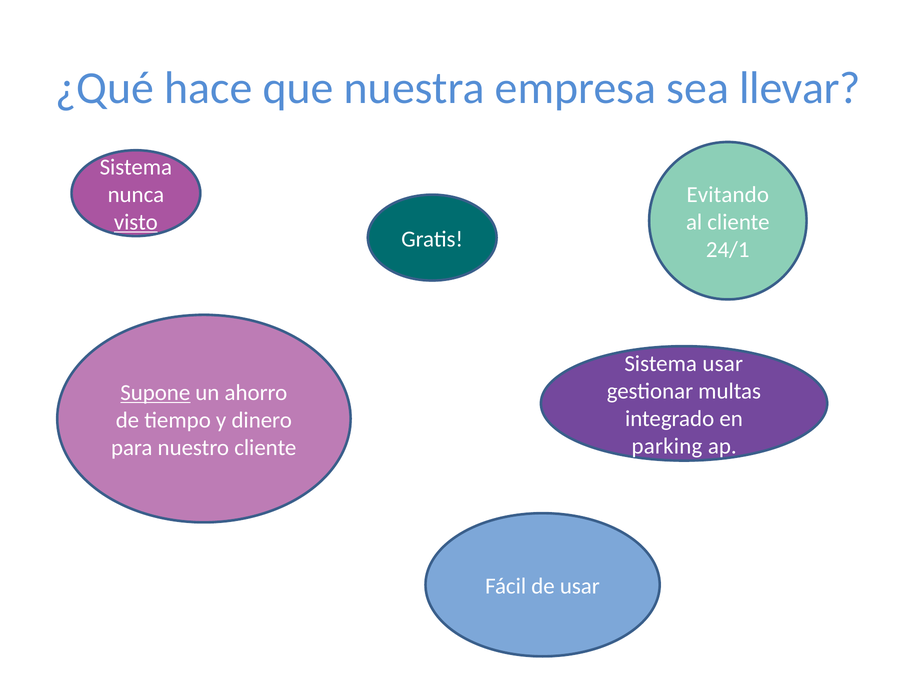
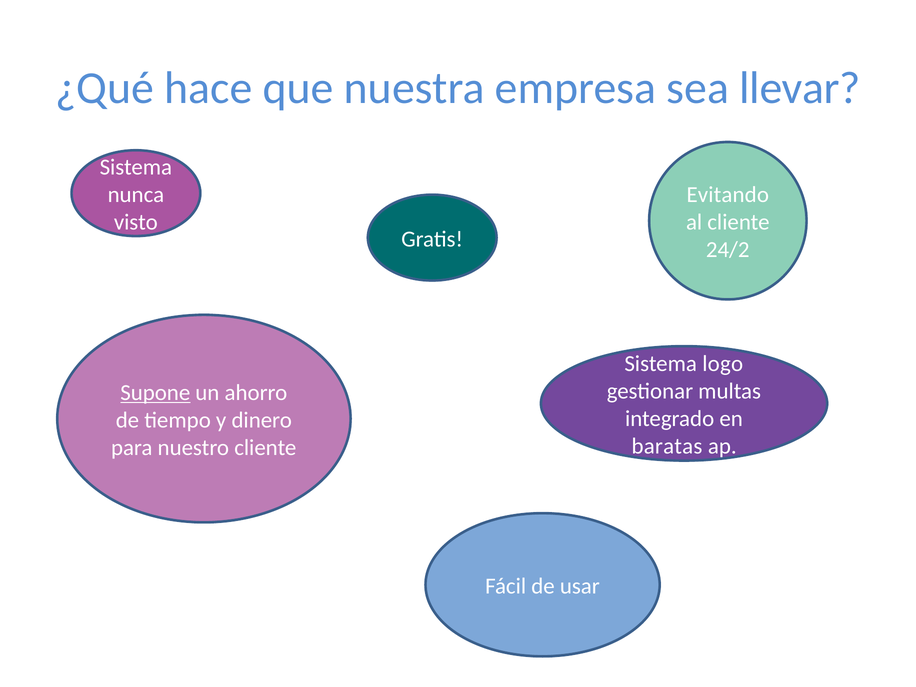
visto underline: present -> none
24/1: 24/1 -> 24/2
Sistema usar: usar -> logo
parking: parking -> baratas
